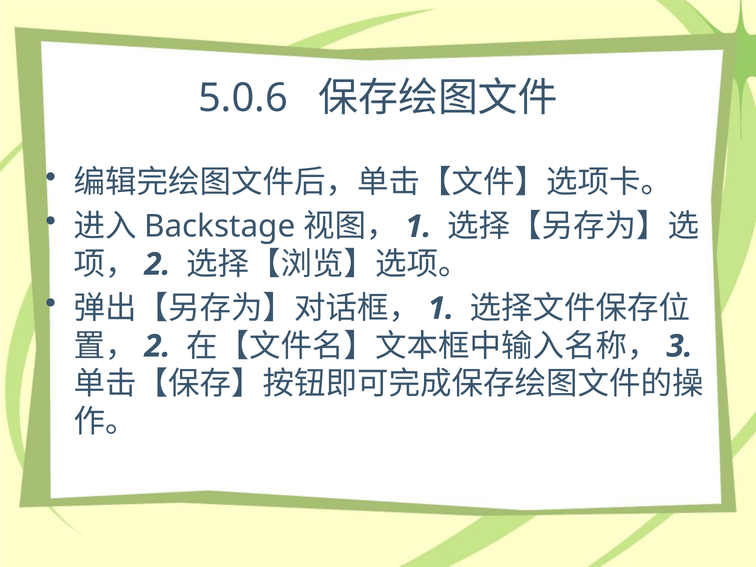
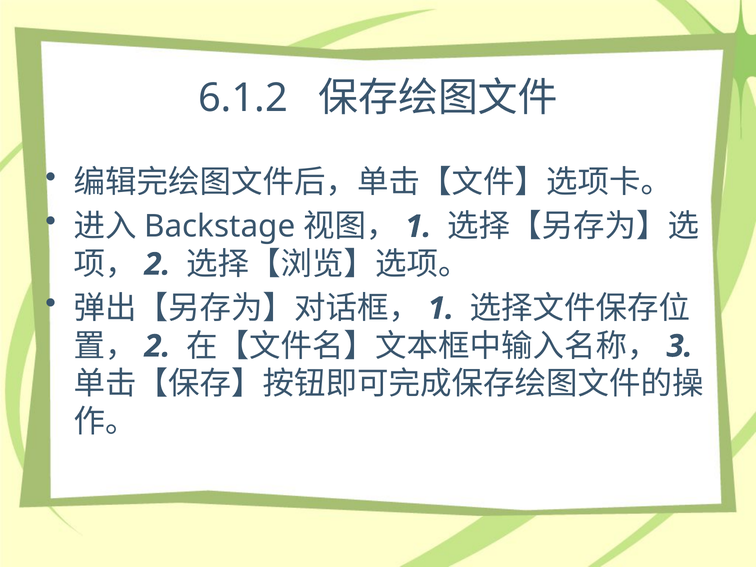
5.0.6: 5.0.6 -> 6.1.2
